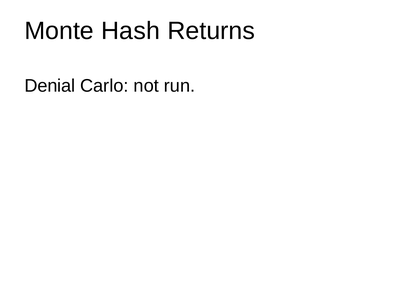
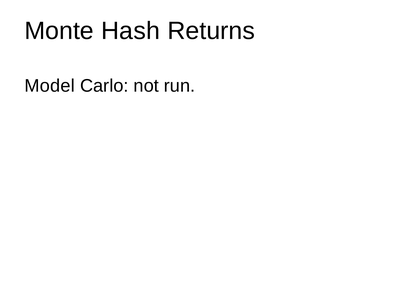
Denial: Denial -> Model
